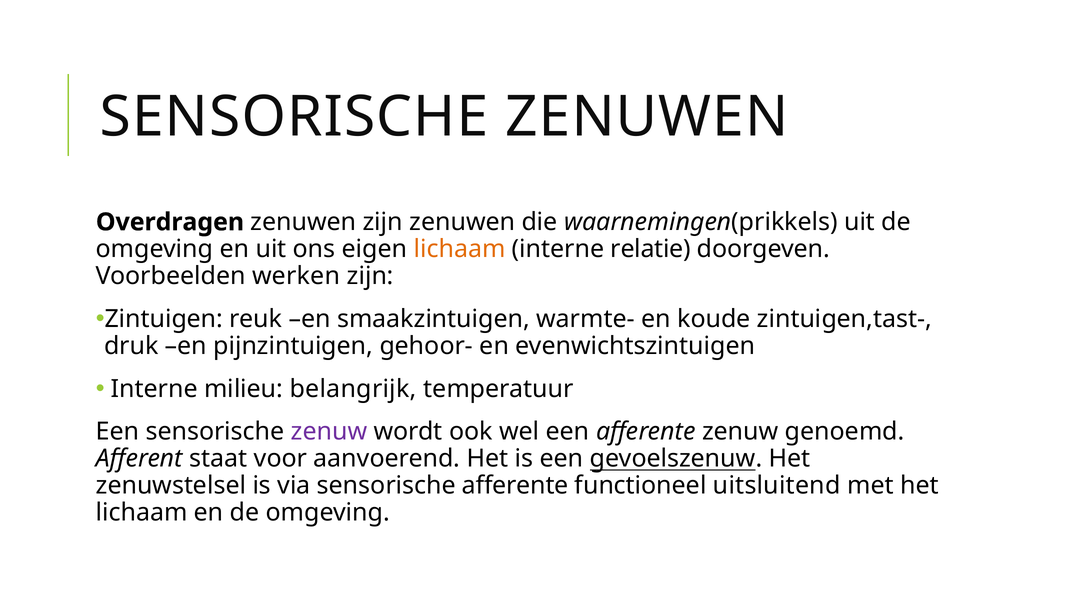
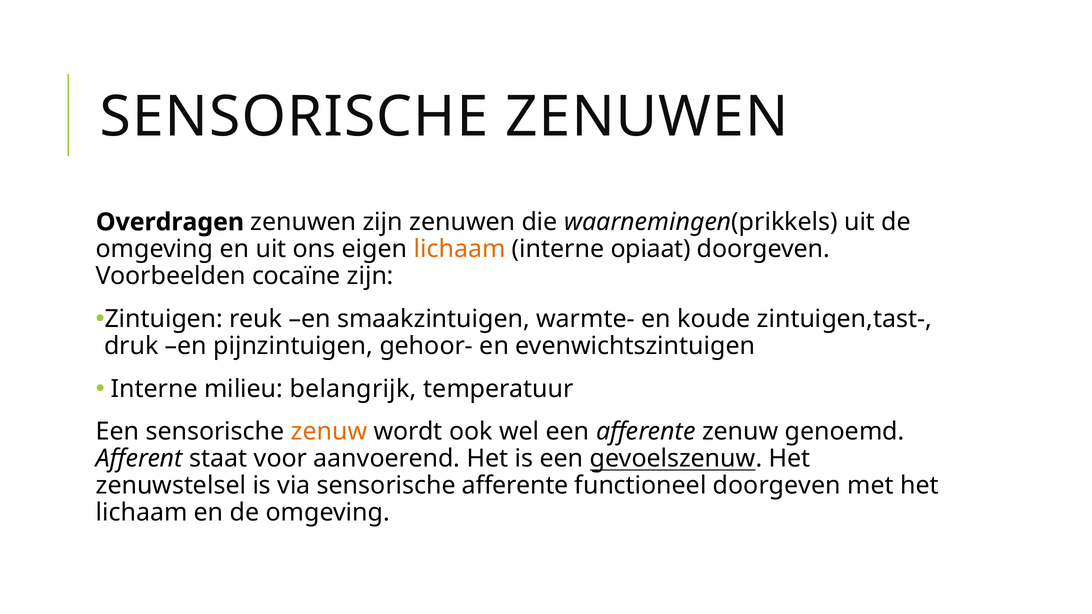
relatie: relatie -> opiaat
werken: werken -> cocaïne
zenuw at (329, 432) colour: purple -> orange
functioneel uitsluitend: uitsluitend -> doorgeven
